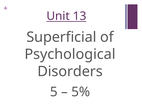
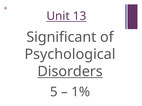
Superficial: Superficial -> Significant
Disorders underline: none -> present
5%: 5% -> 1%
